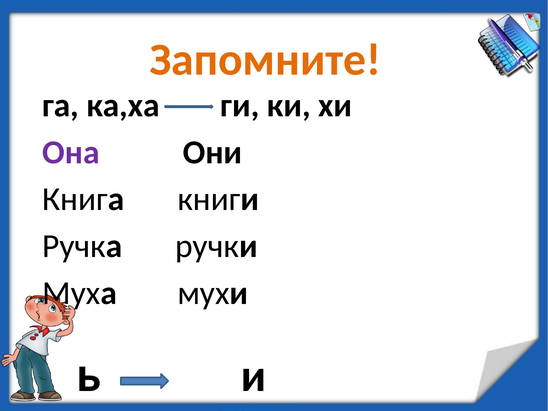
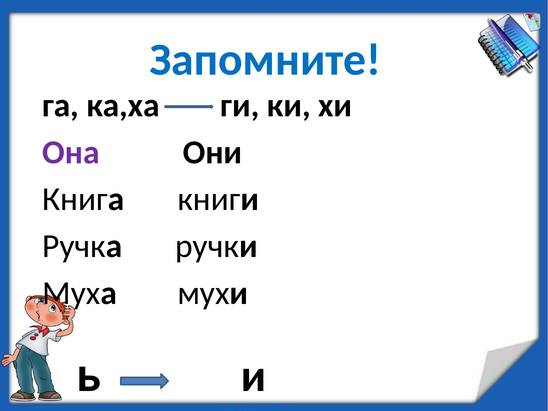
Запомните colour: orange -> blue
